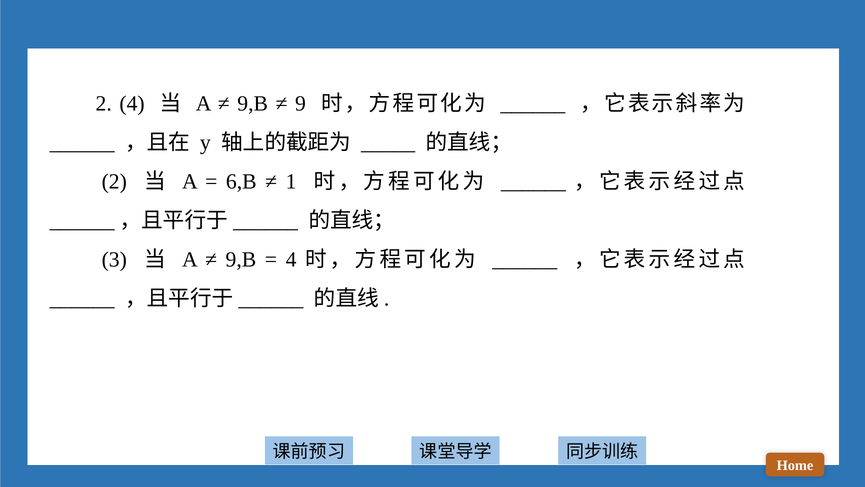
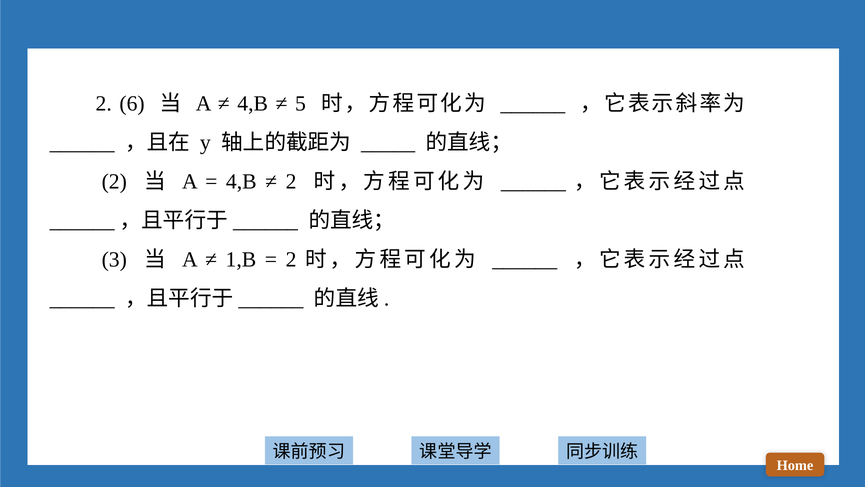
2 4: 4 -> 6
9,B at (253, 103): 9,B -> 4,B
9: 9 -> 5
6,B at (241, 181): 6,B -> 4,B
1 at (291, 181): 1 -> 2
9,B at (241, 259): 9,B -> 1,B
4 at (291, 259): 4 -> 2
